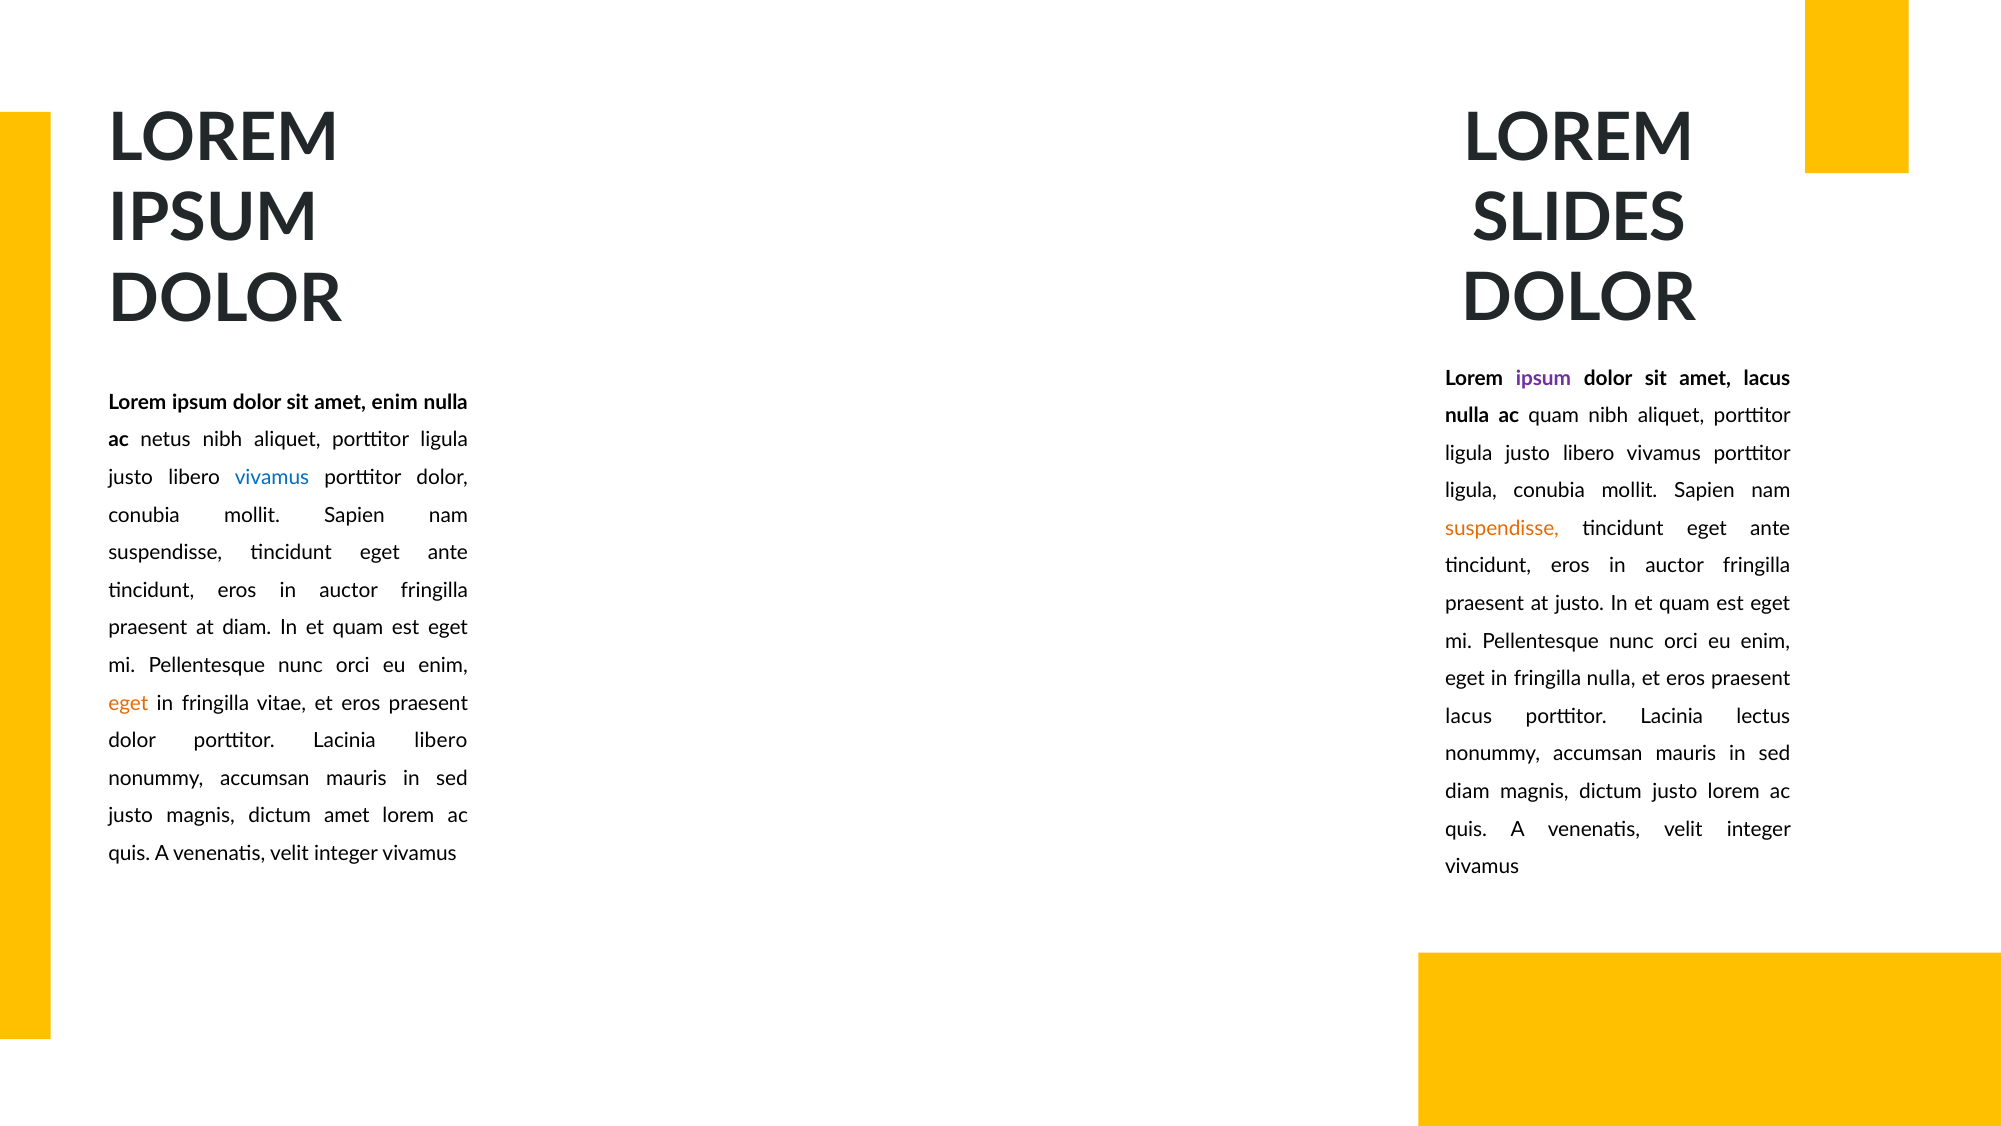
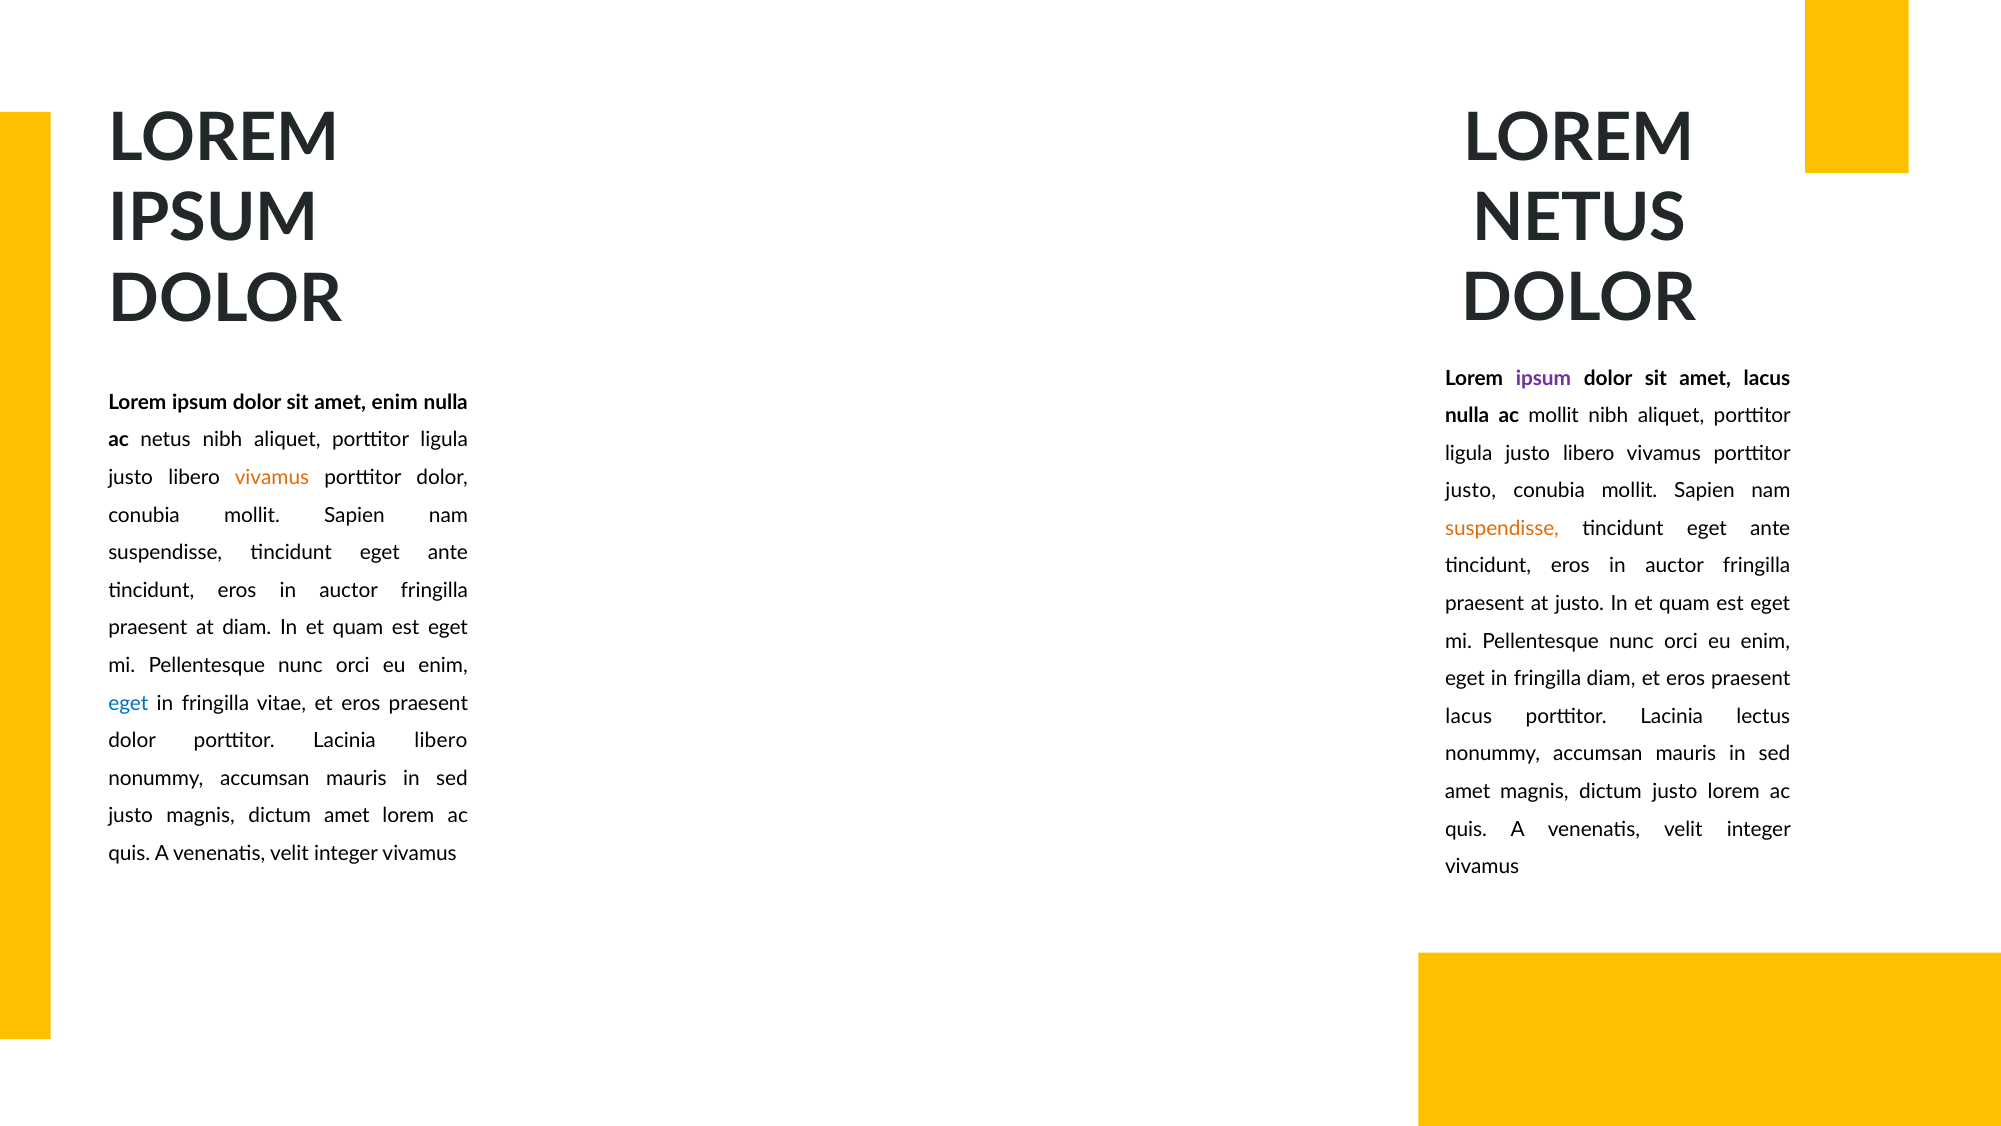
SLIDES at (1579, 219): SLIDES -> NETUS
ac quam: quam -> mollit
vivamus at (272, 477) colour: blue -> orange
ligula at (1471, 491): ligula -> justo
fringilla nulla: nulla -> diam
eget at (128, 703) colour: orange -> blue
diam at (1467, 791): diam -> amet
